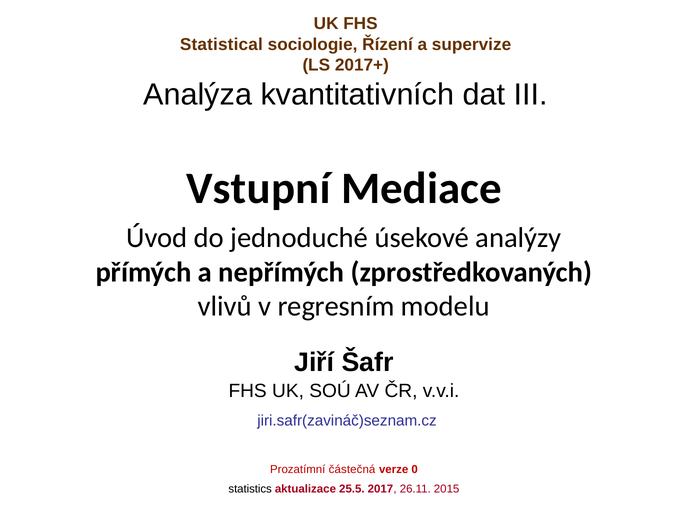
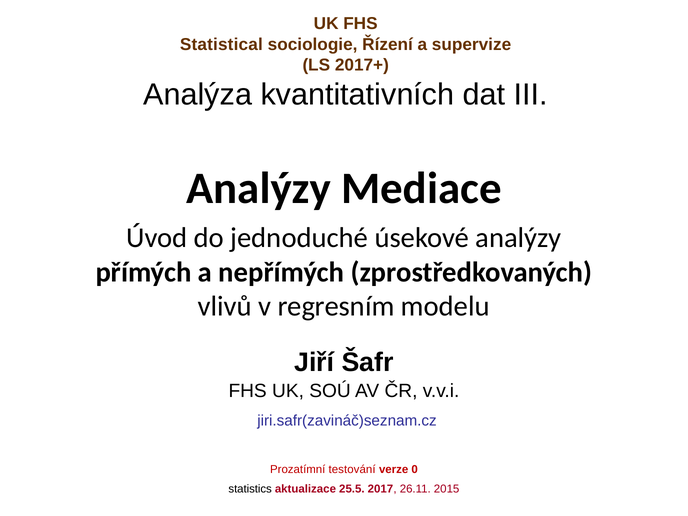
Vstupní at (258, 189): Vstupní -> Analýzy
částečná: částečná -> testování
